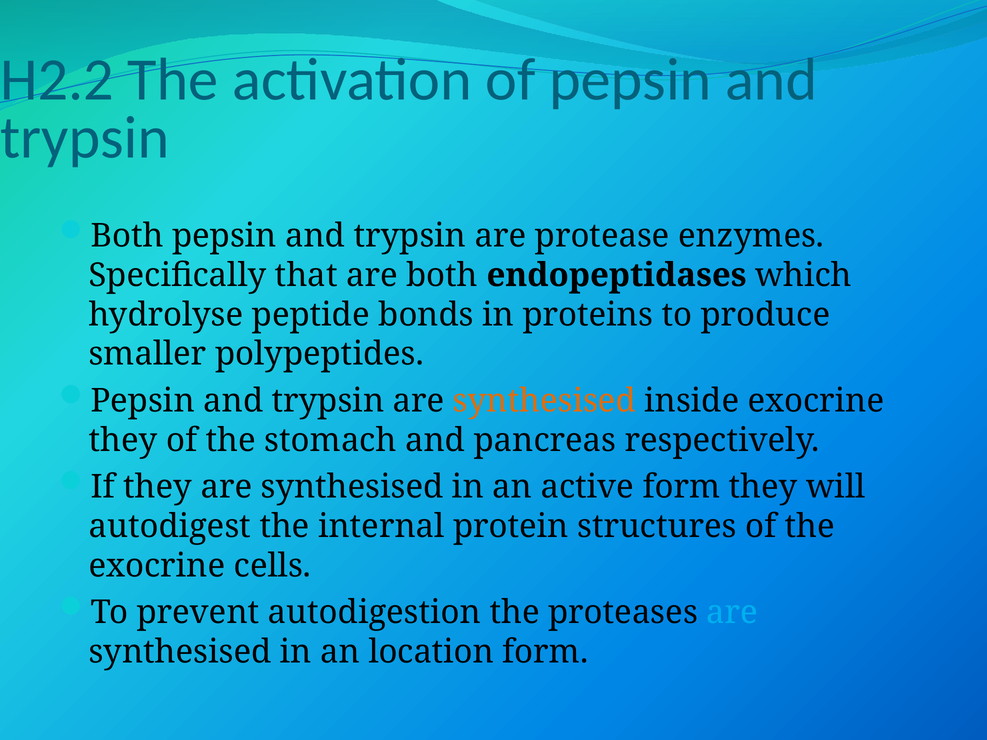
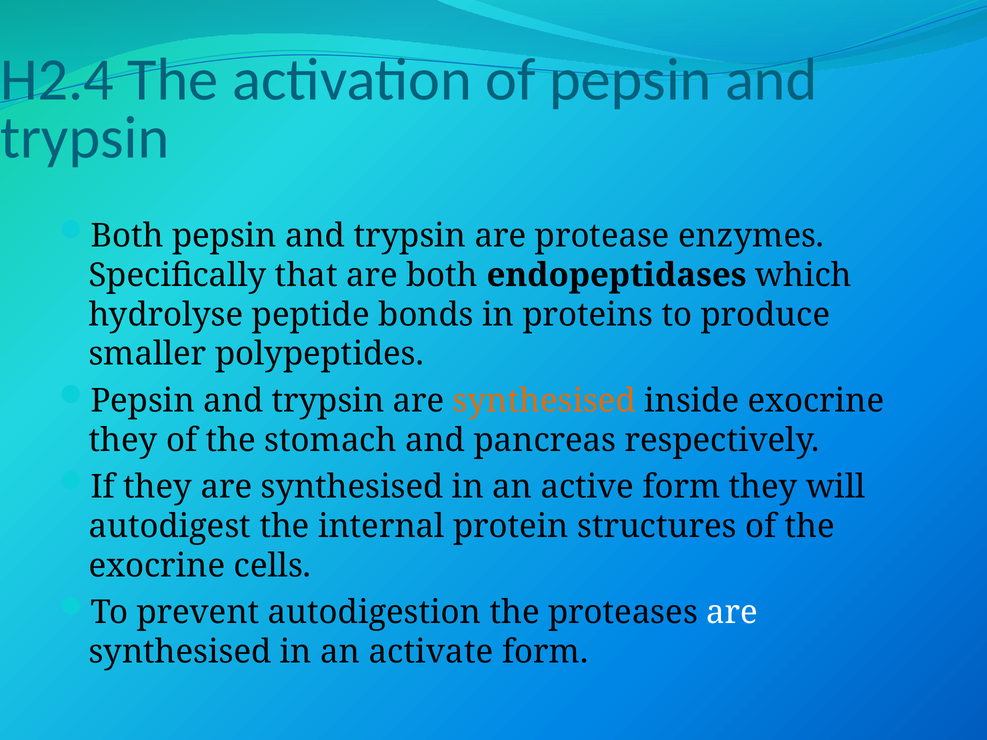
H2.2: H2.2 -> H2.4
are at (732, 612) colour: light blue -> white
location: location -> activate
